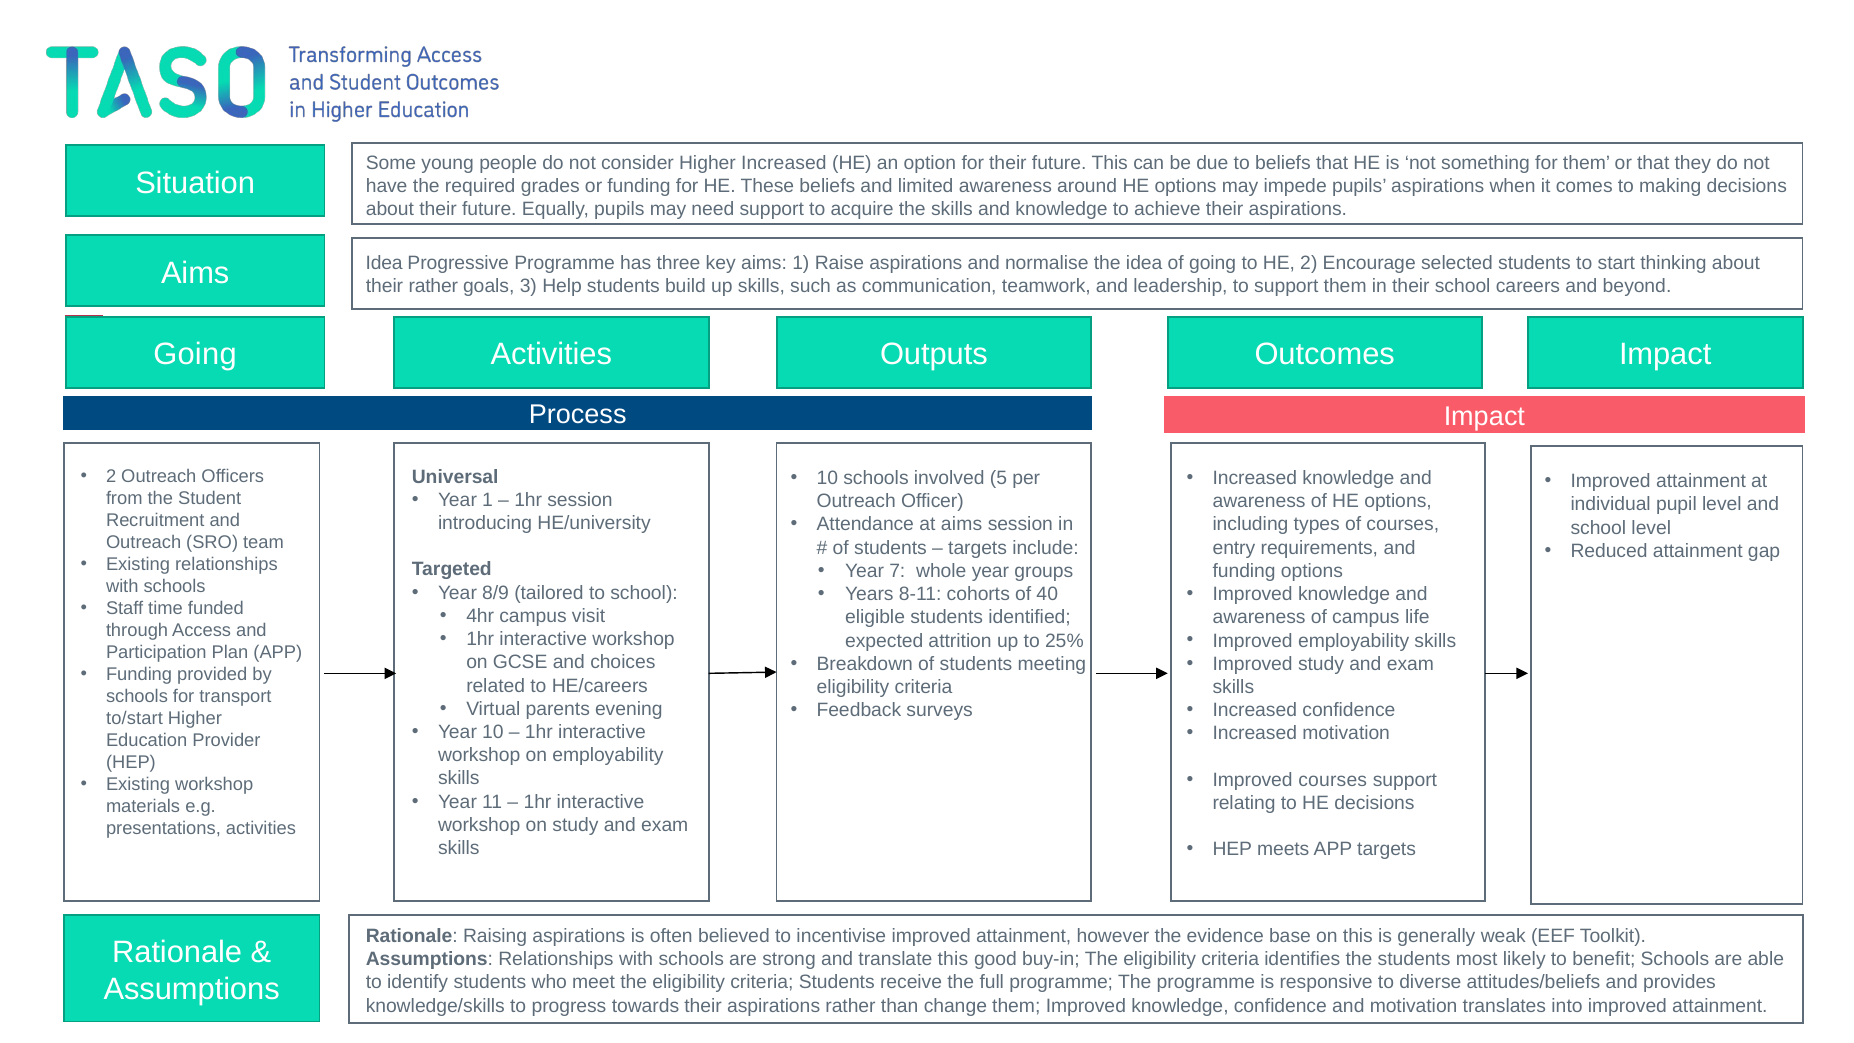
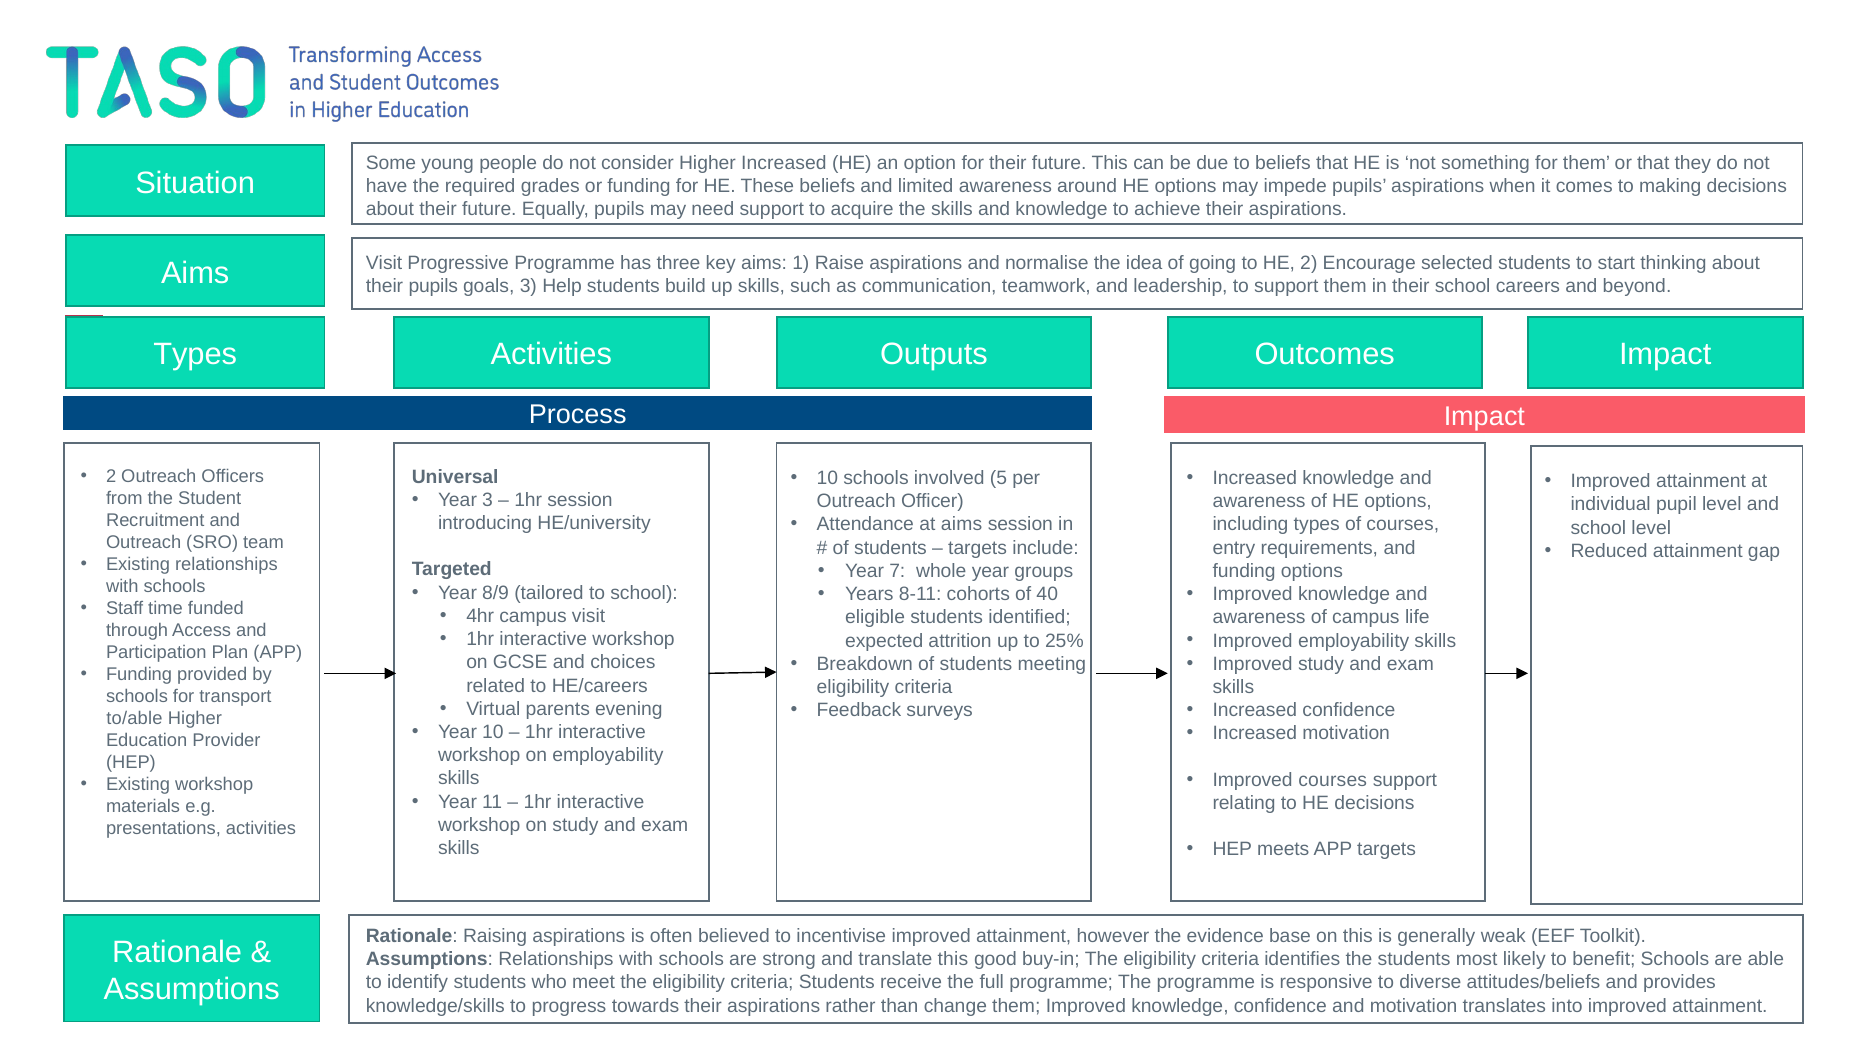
Idea at (384, 263): Idea -> Visit
their rather: rather -> pupils
Going at (195, 354): Going -> Types
Year 1: 1 -> 3
to/start: to/start -> to/able
